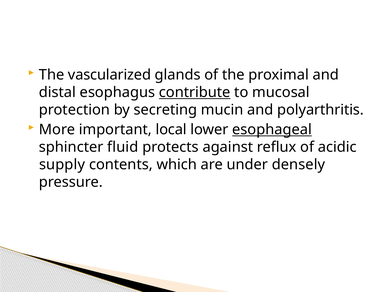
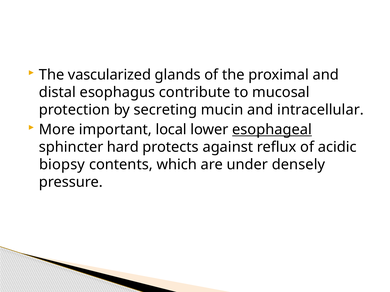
contribute underline: present -> none
polyarthritis: polyarthritis -> intracellular
fluid: fluid -> hard
supply: supply -> biopsy
